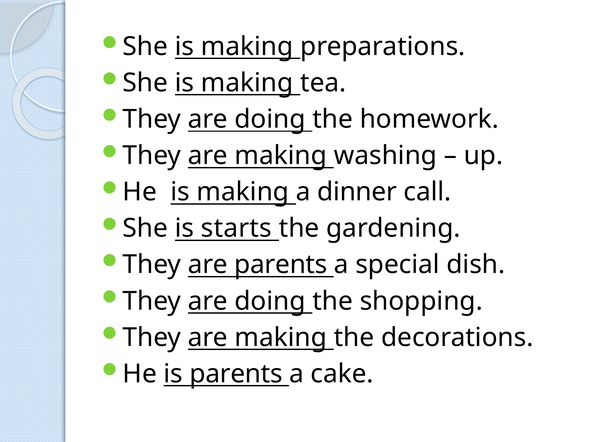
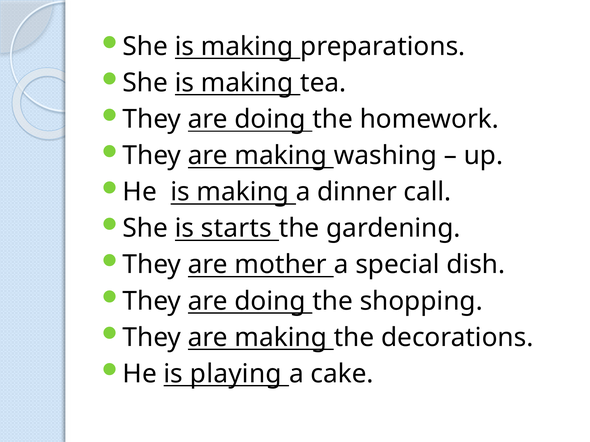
are parents: parents -> mother
is parents: parents -> playing
